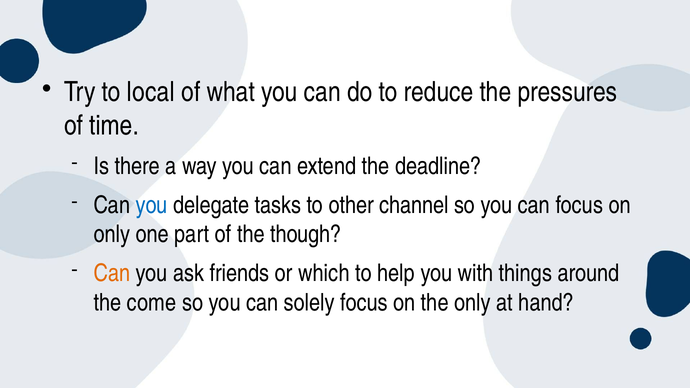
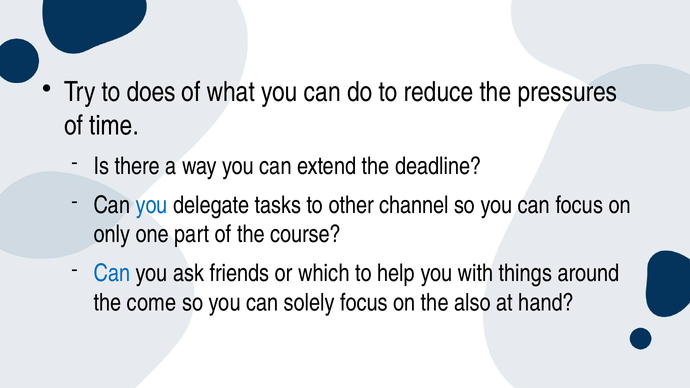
local: local -> does
though: though -> course
Can at (112, 273) colour: orange -> blue
the only: only -> also
